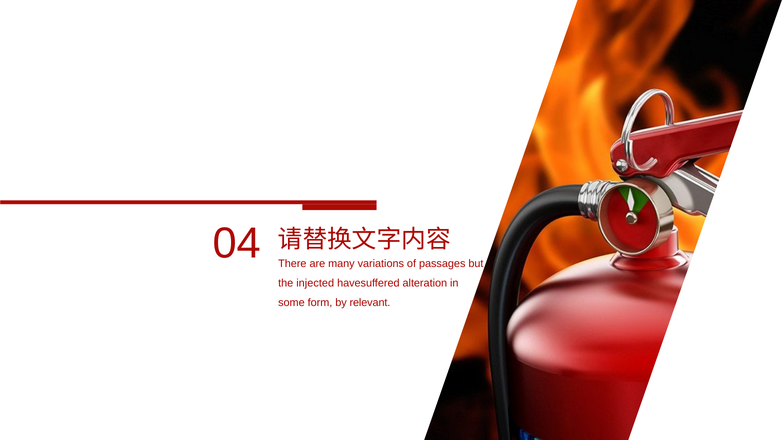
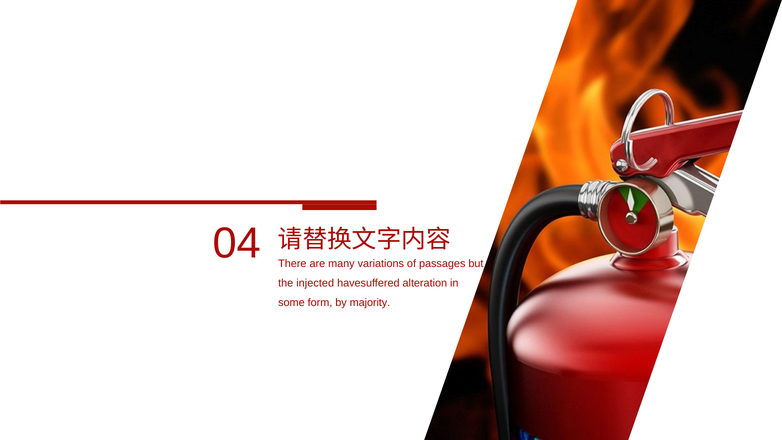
relevant: relevant -> majority
